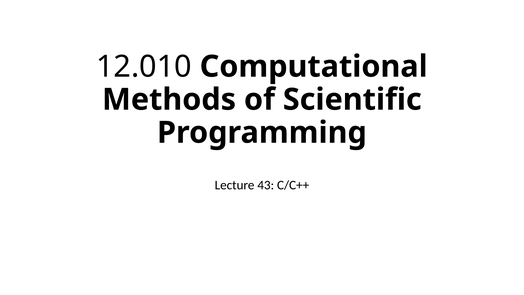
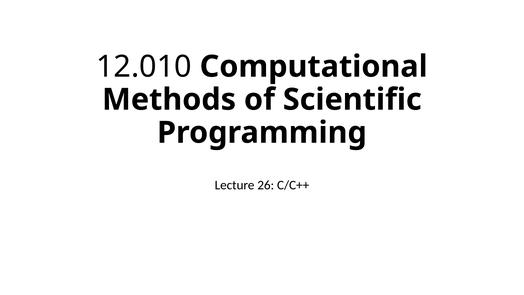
43: 43 -> 26
